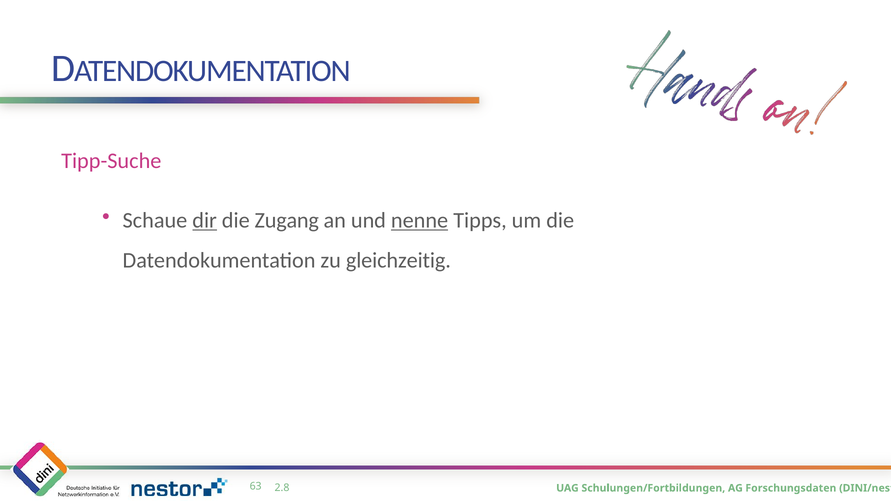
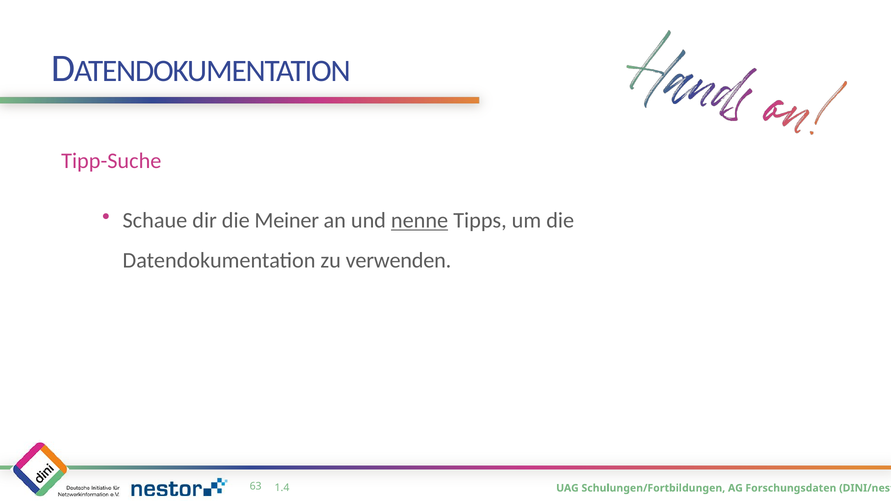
dir underline: present -> none
Zugang: Zugang -> Meiner
gleichzeitig: gleichzeitig -> verwenden
2.8: 2.8 -> 1.4
